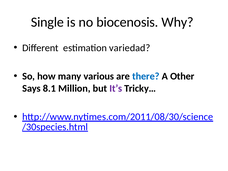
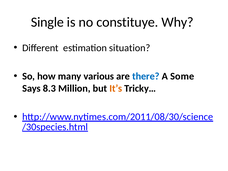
biocenosis: biocenosis -> constituye
variedad: variedad -> situation
Other: Other -> Some
8.1: 8.1 -> 8.3
It’s colour: purple -> orange
